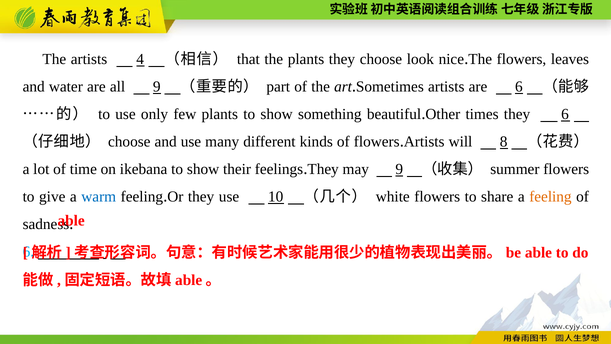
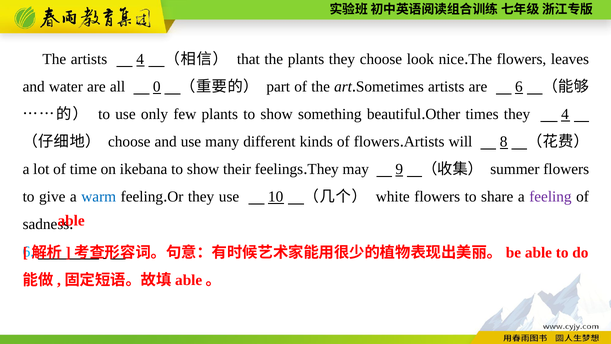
all 9: 9 -> 0
they 6: 6 -> 4
feeling at (550, 197) colour: orange -> purple
